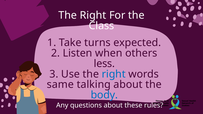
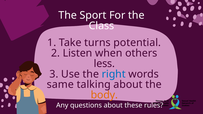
Right at (93, 15): Right -> Sport
expected: expected -> potential
body colour: blue -> orange
